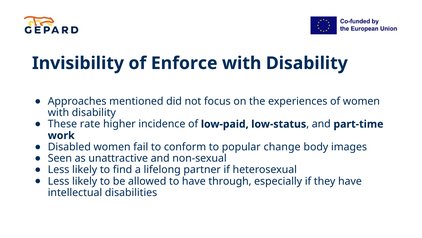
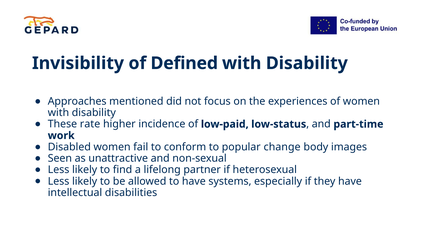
Enforce: Enforce -> Defined
through: through -> systems
